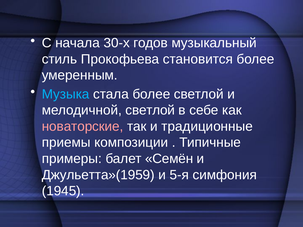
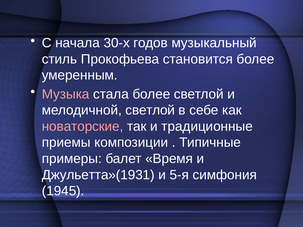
Музыка colour: light blue -> pink
Семён: Семён -> Время
Джульетта»(1959: Джульетта»(1959 -> Джульетта»(1931
